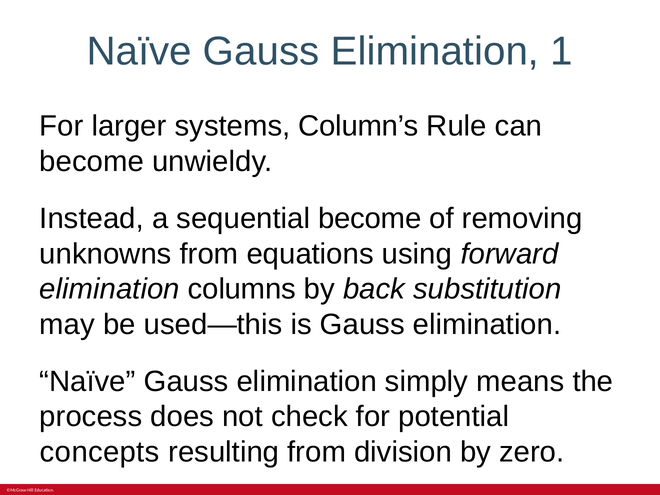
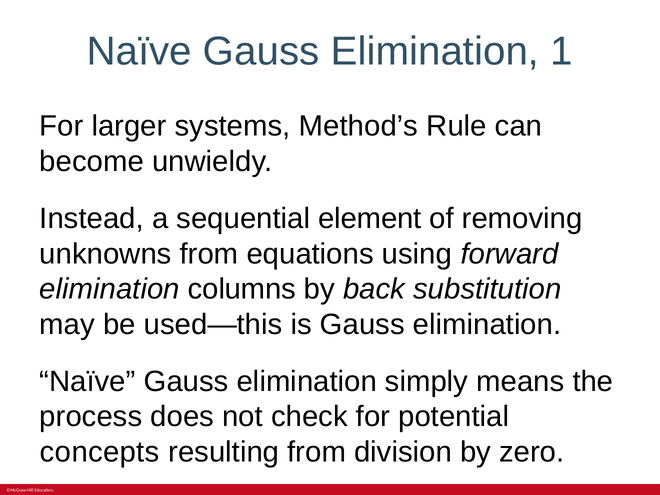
Column’s: Column’s -> Method’s
sequential become: become -> element
